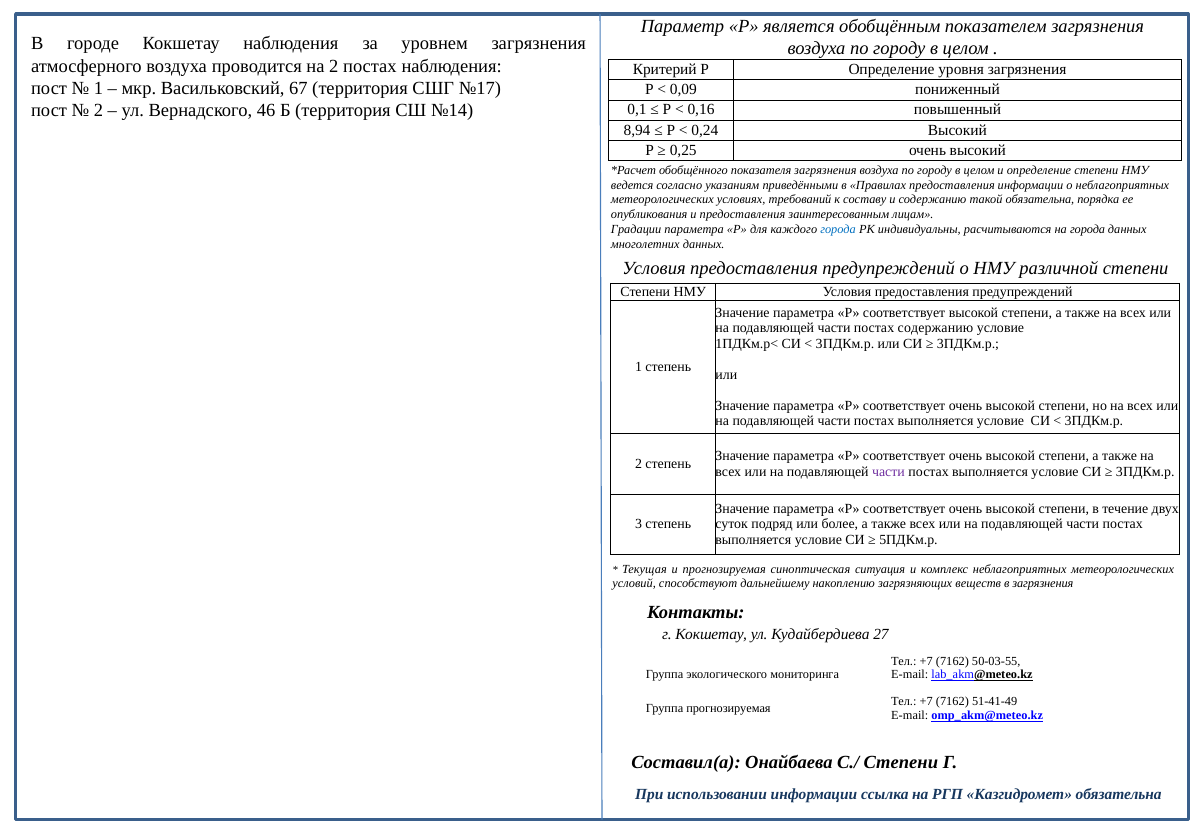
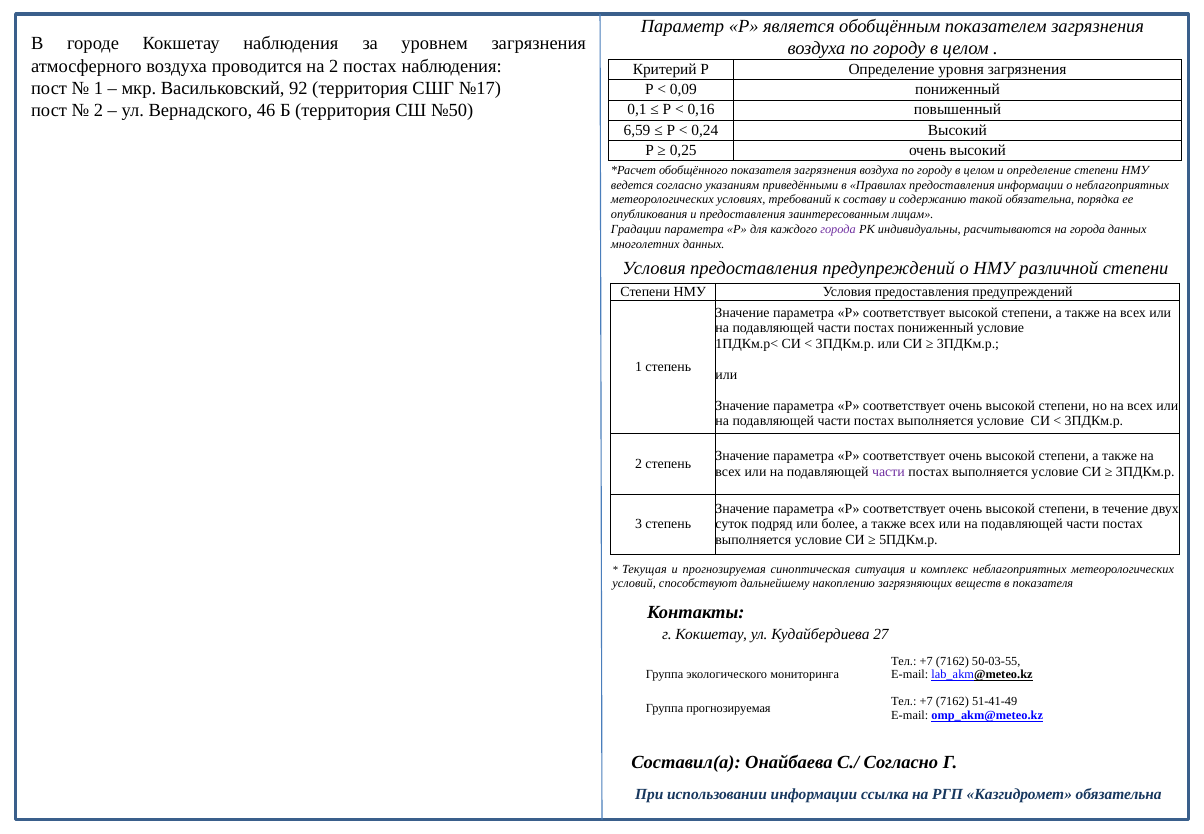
67: 67 -> 92
№14: №14 -> №50
8,94: 8,94 -> 6,59
города at (838, 229) colour: blue -> purple
постах содержанию: содержанию -> пониженный
в загрязнения: загрязнения -> показателя
С./ Степени: Степени -> Согласно
